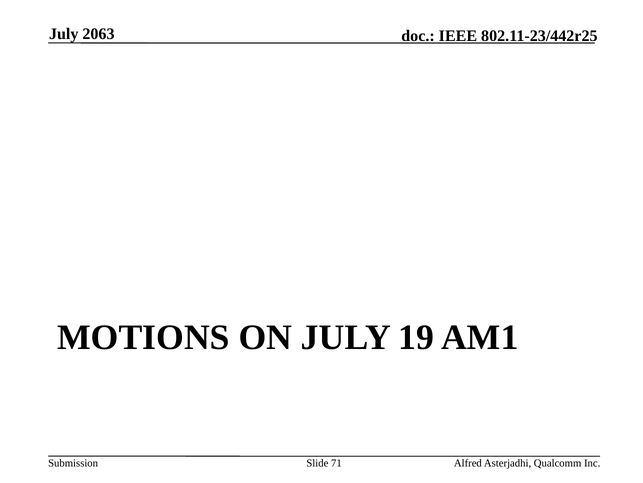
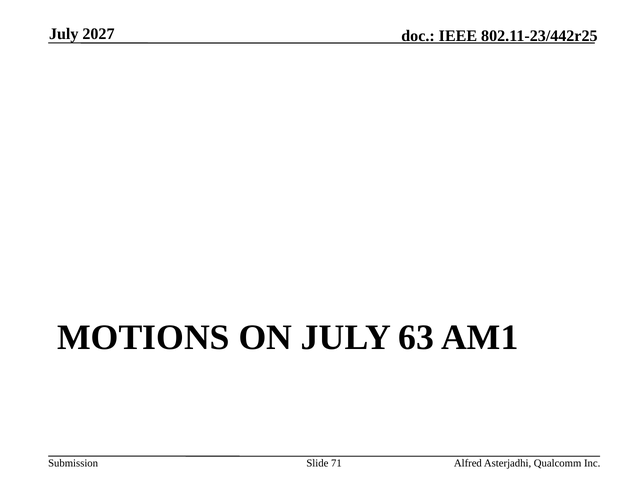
2063: 2063 -> 2027
19: 19 -> 63
